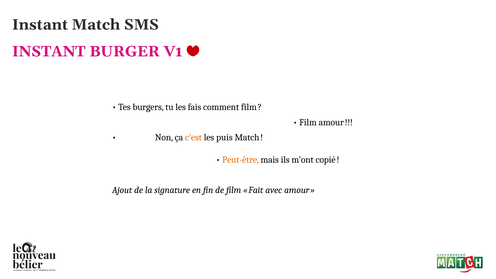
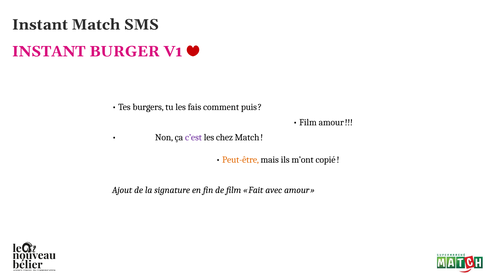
comment film: film -> puis
c’est colour: orange -> purple
puis: puis -> chez
